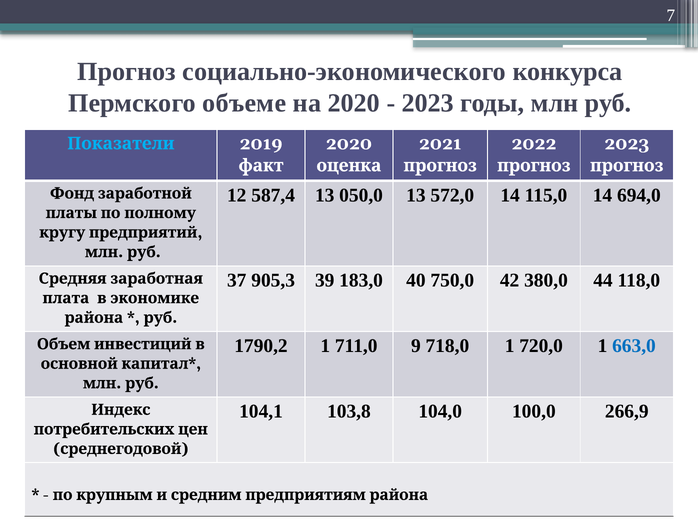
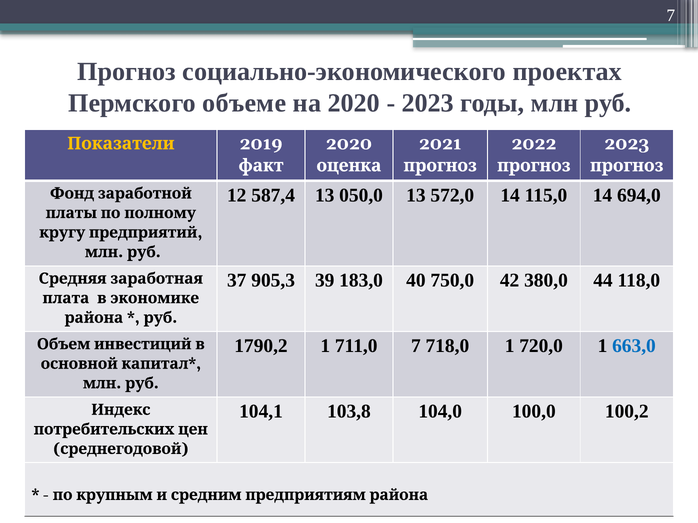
конкурса: конкурса -> проектах
Показатели colour: light blue -> yellow
711,0 9: 9 -> 7
266,9: 266,9 -> 100,2
